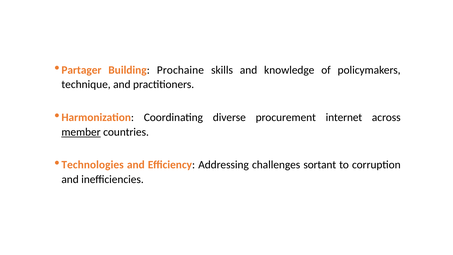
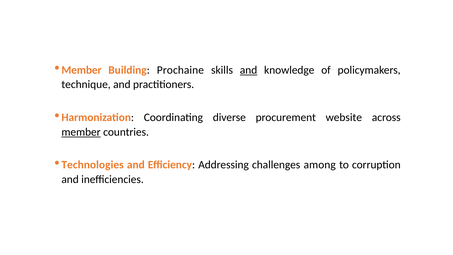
Partager at (81, 70): Partager -> Member
and at (249, 70) underline: none -> present
internet: internet -> website
sortant: sortant -> among
